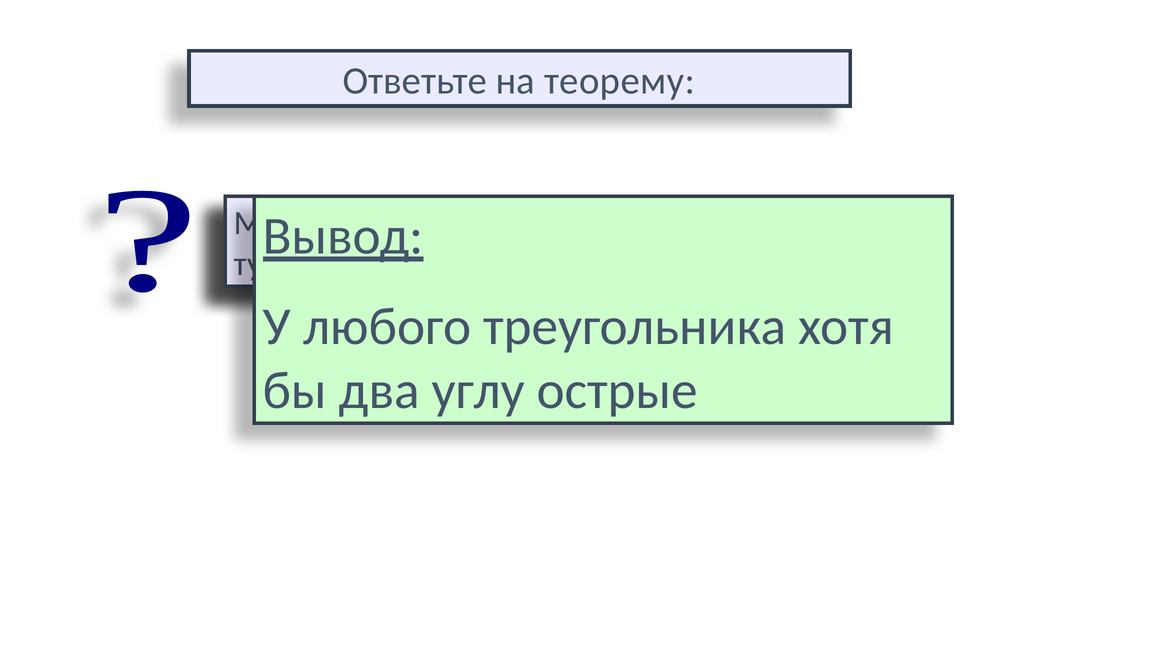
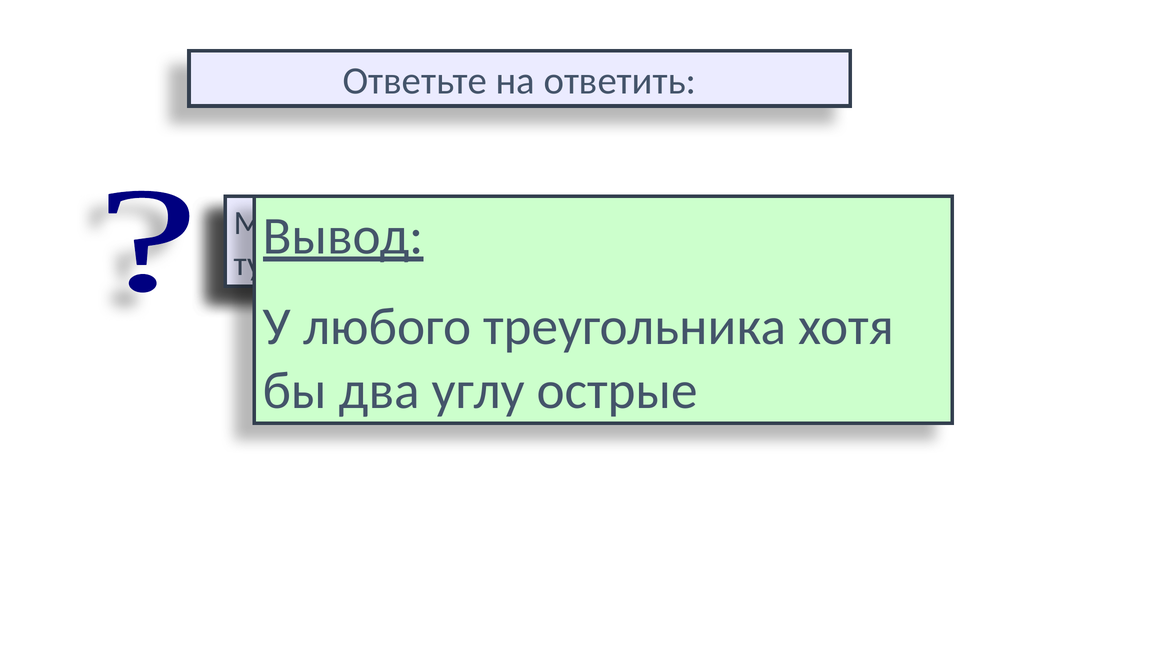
теорему: теорему -> ответить
